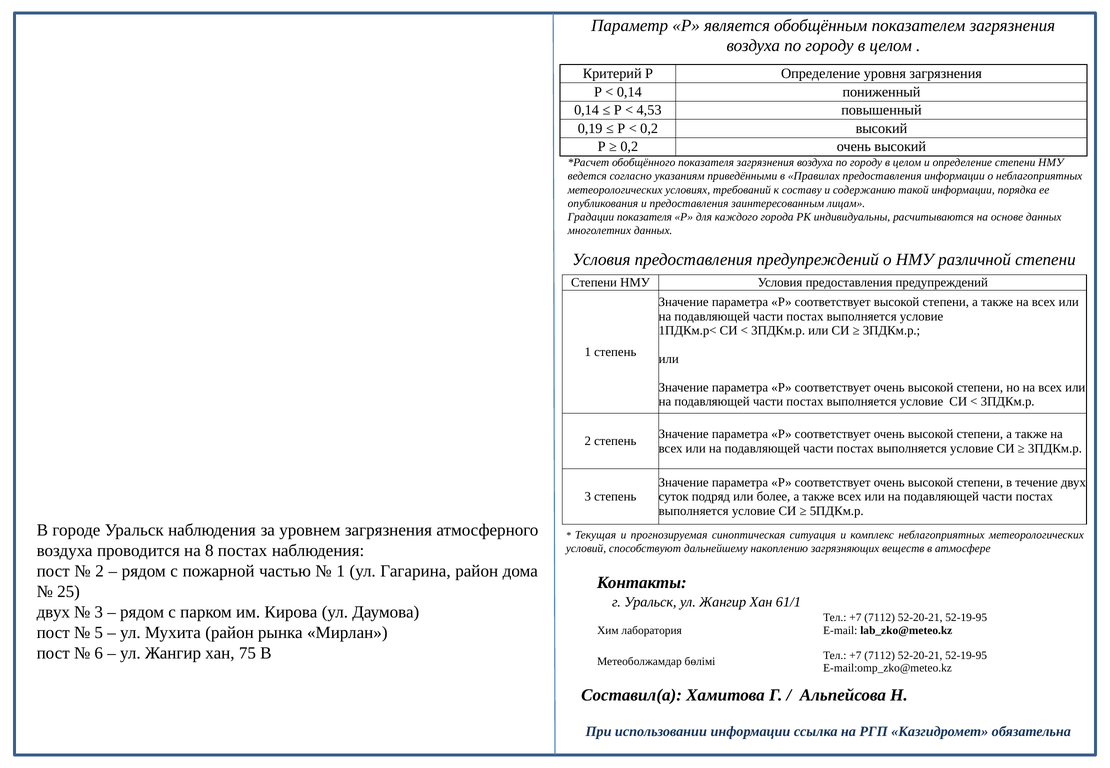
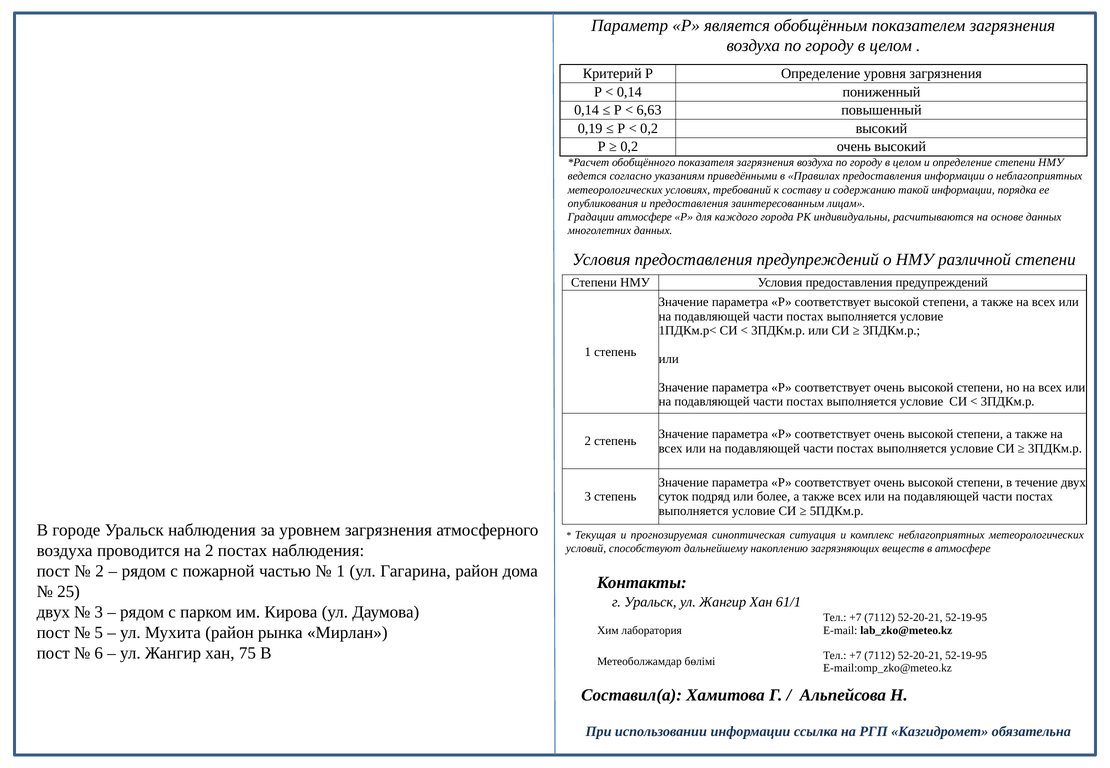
4,53: 4,53 -> 6,63
Градации показателя: показателя -> атмосфере
на 8: 8 -> 2
